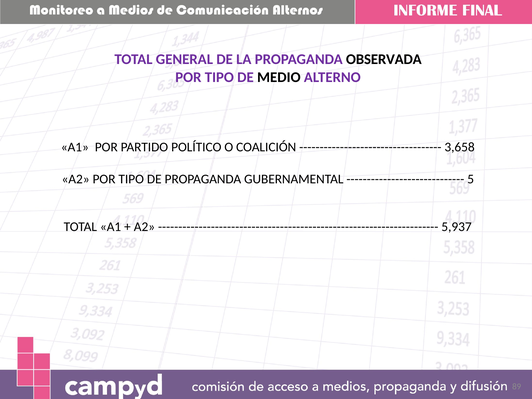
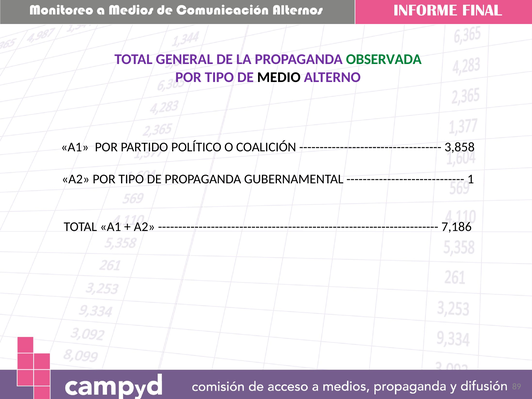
OBSERVADA colour: black -> green
3,658: 3,658 -> 3,858
5: 5 -> 1
5,937: 5,937 -> 7,186
